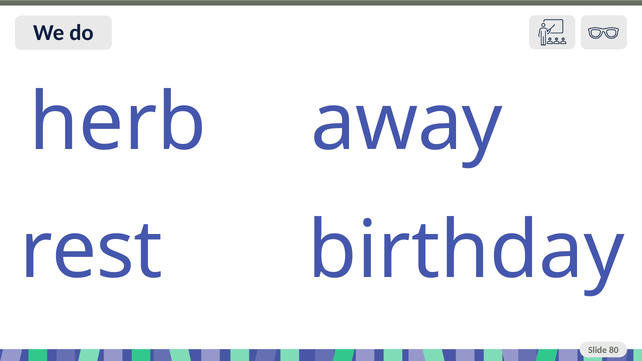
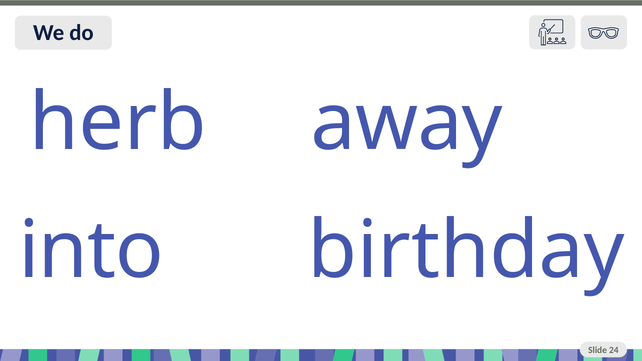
rest: rest -> into
80: 80 -> 24
